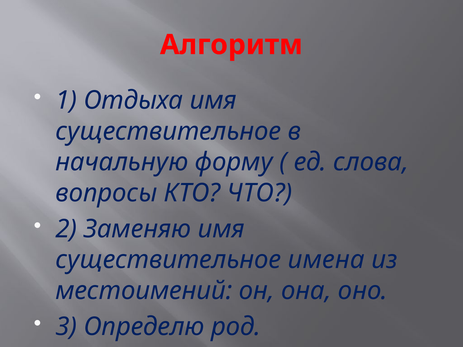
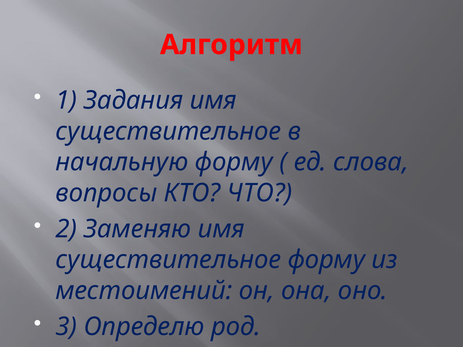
Отдыха: Отдыха -> Задания
существительное имена: имена -> форму
